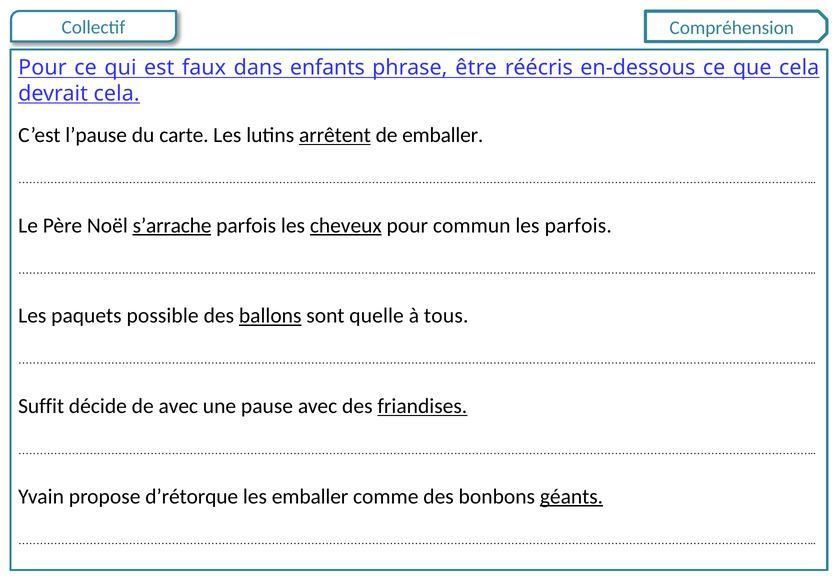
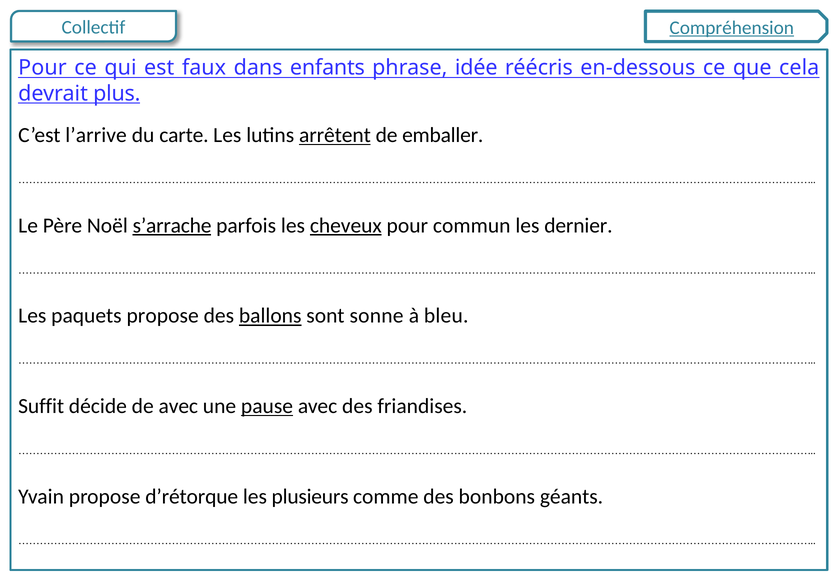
Compréhension underline: none -> present
être: être -> idée
devrait cela: cela -> plus
l’pause: l’pause -> l’arrive
les parfois: parfois -> dernier
paquets possible: possible -> propose
quelle: quelle -> sonne
tous: tous -> bleu
pause underline: none -> present
friandises underline: present -> none
les emballer: emballer -> plusieurs
géants underline: present -> none
